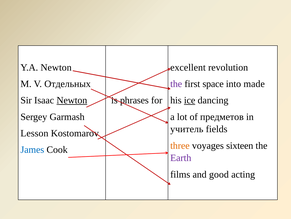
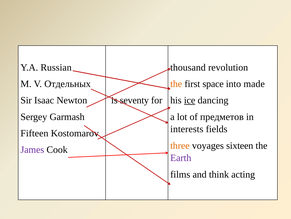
Y.A Newton: Newton -> Russian
excellent: excellent -> thousand
the at (176, 84) colour: purple -> orange
Newton at (72, 100) underline: present -> none
phrases: phrases -> seventy
учитель: учитель -> interests
Lesson: Lesson -> Fifteen
James colour: blue -> purple
good: good -> think
